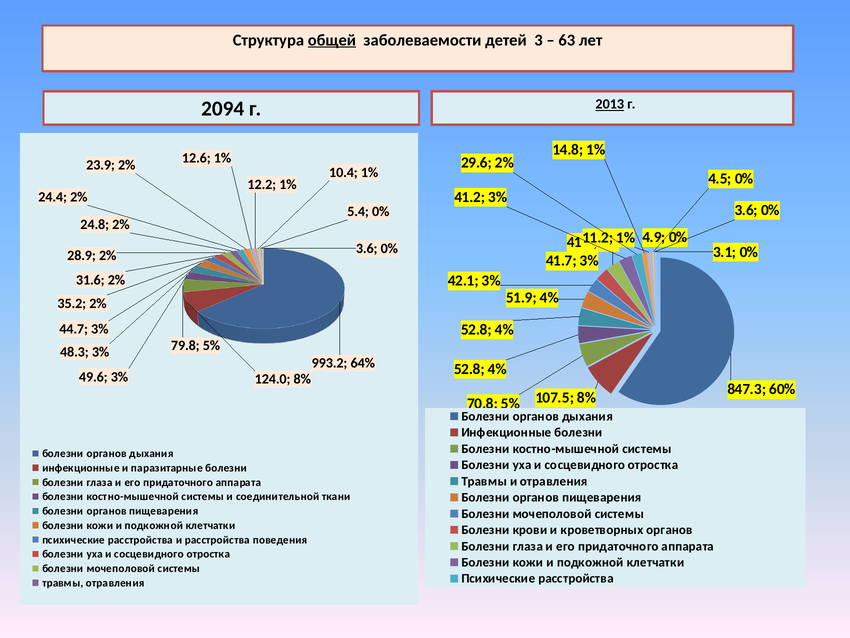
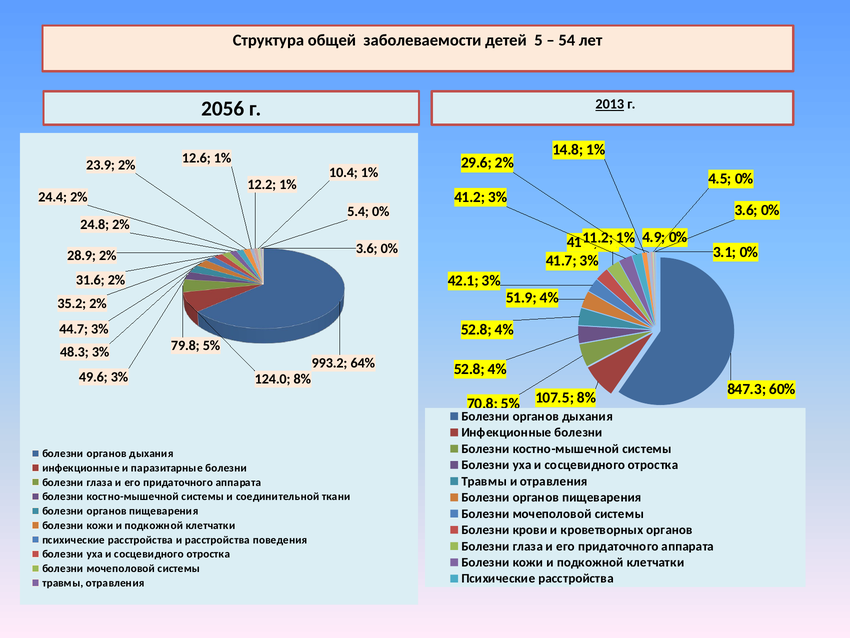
общей underline: present -> none
3: 3 -> 5
63: 63 -> 54
2094: 2094 -> 2056
